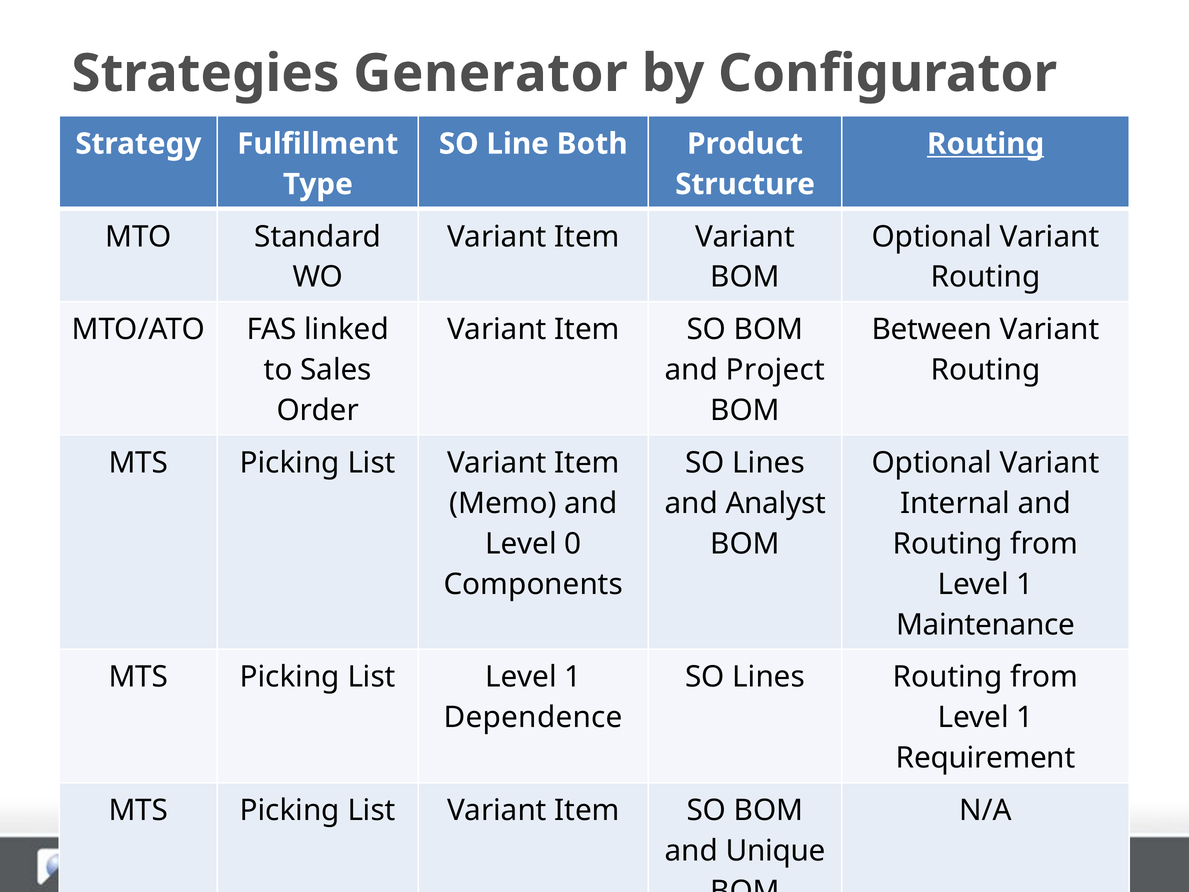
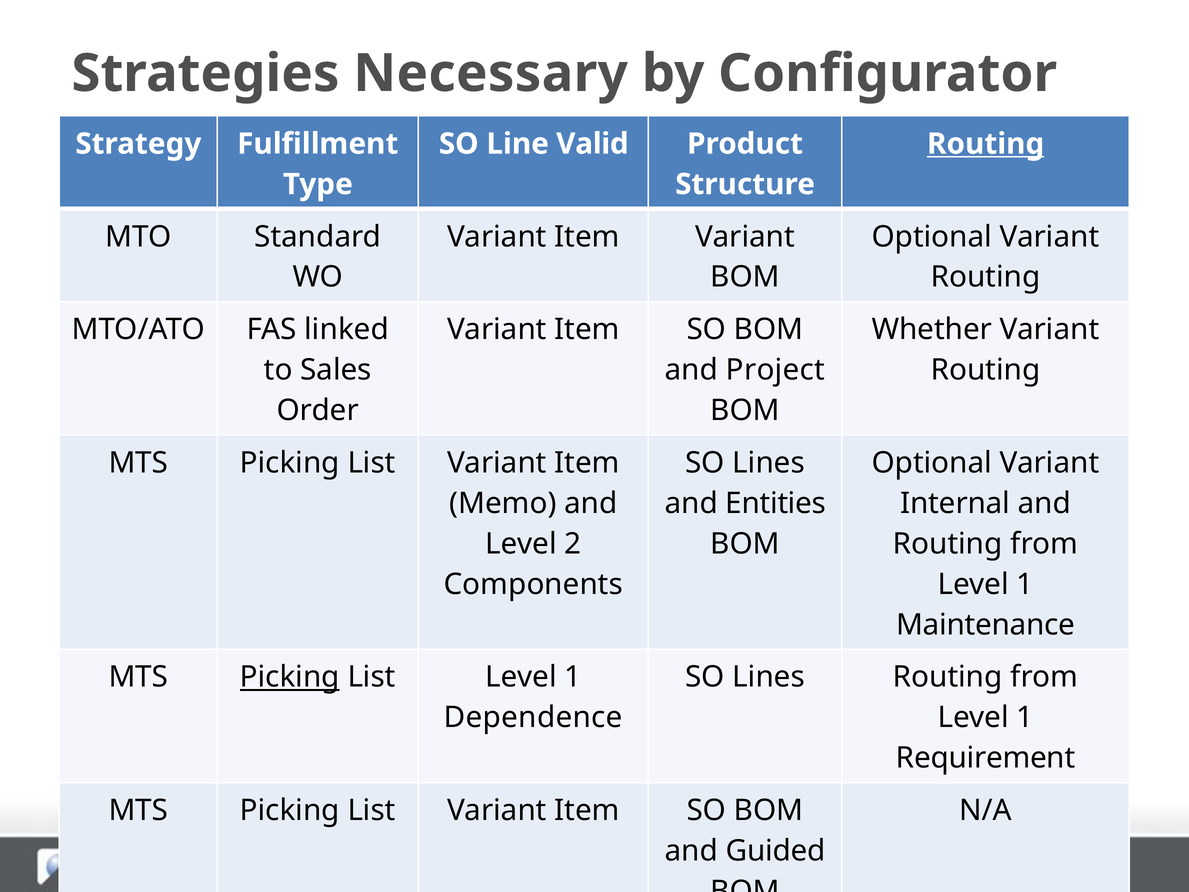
Generator: Generator -> Necessary
Both: Both -> Valid
Between: Between -> Whether
Analyst: Analyst -> Entities
0: 0 -> 2
Picking at (290, 677) underline: none -> present
Unique: Unique -> Guided
